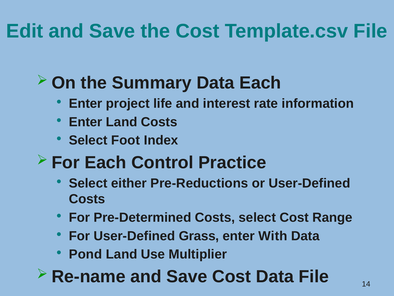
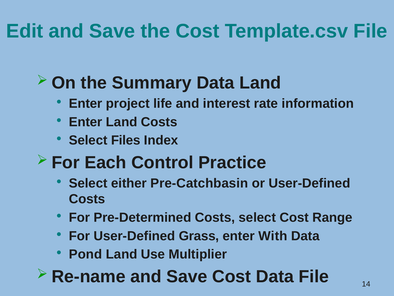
Data Each: Each -> Land
Foot: Foot -> Files
Pre-Reductions: Pre-Reductions -> Pre-Catchbasin
